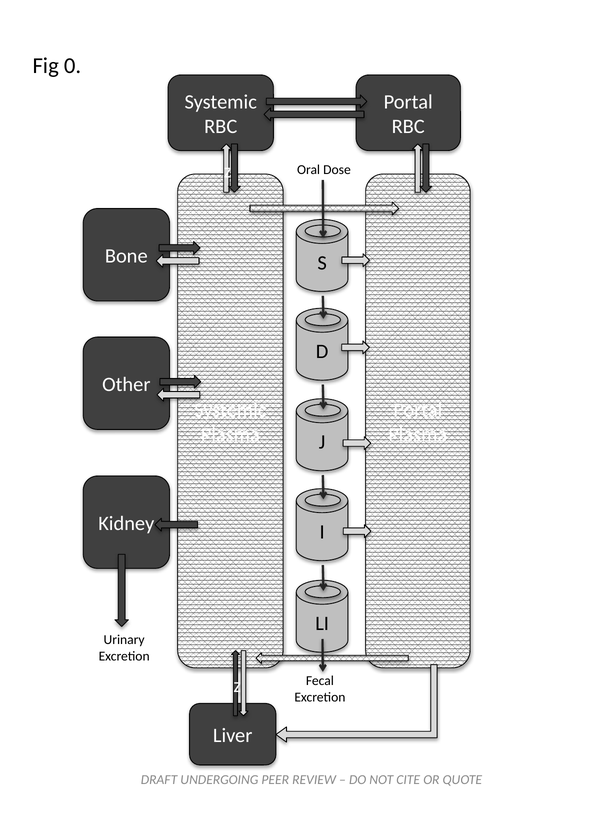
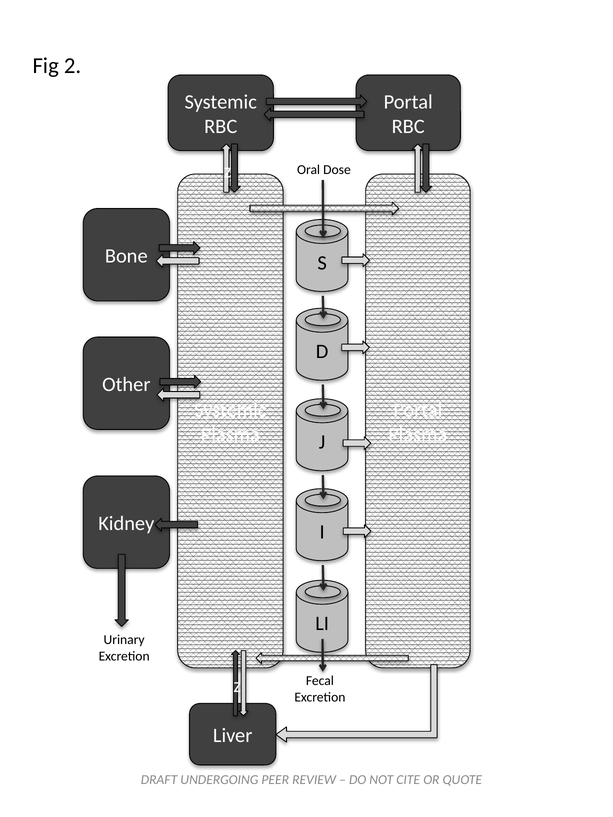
0: 0 -> 2
